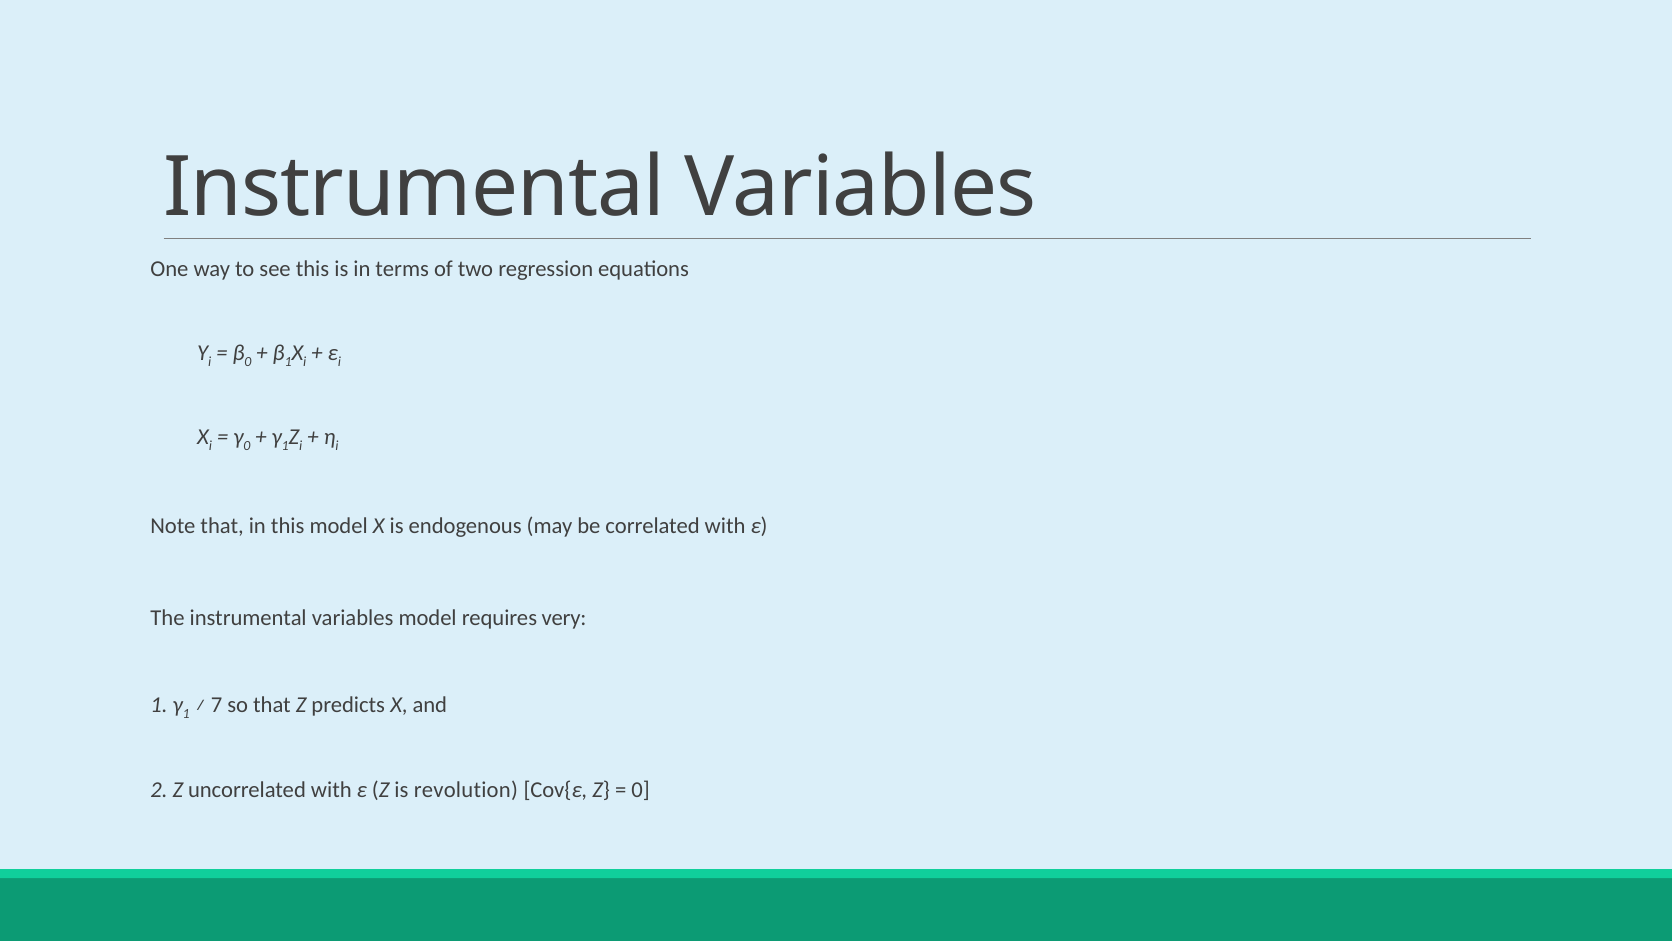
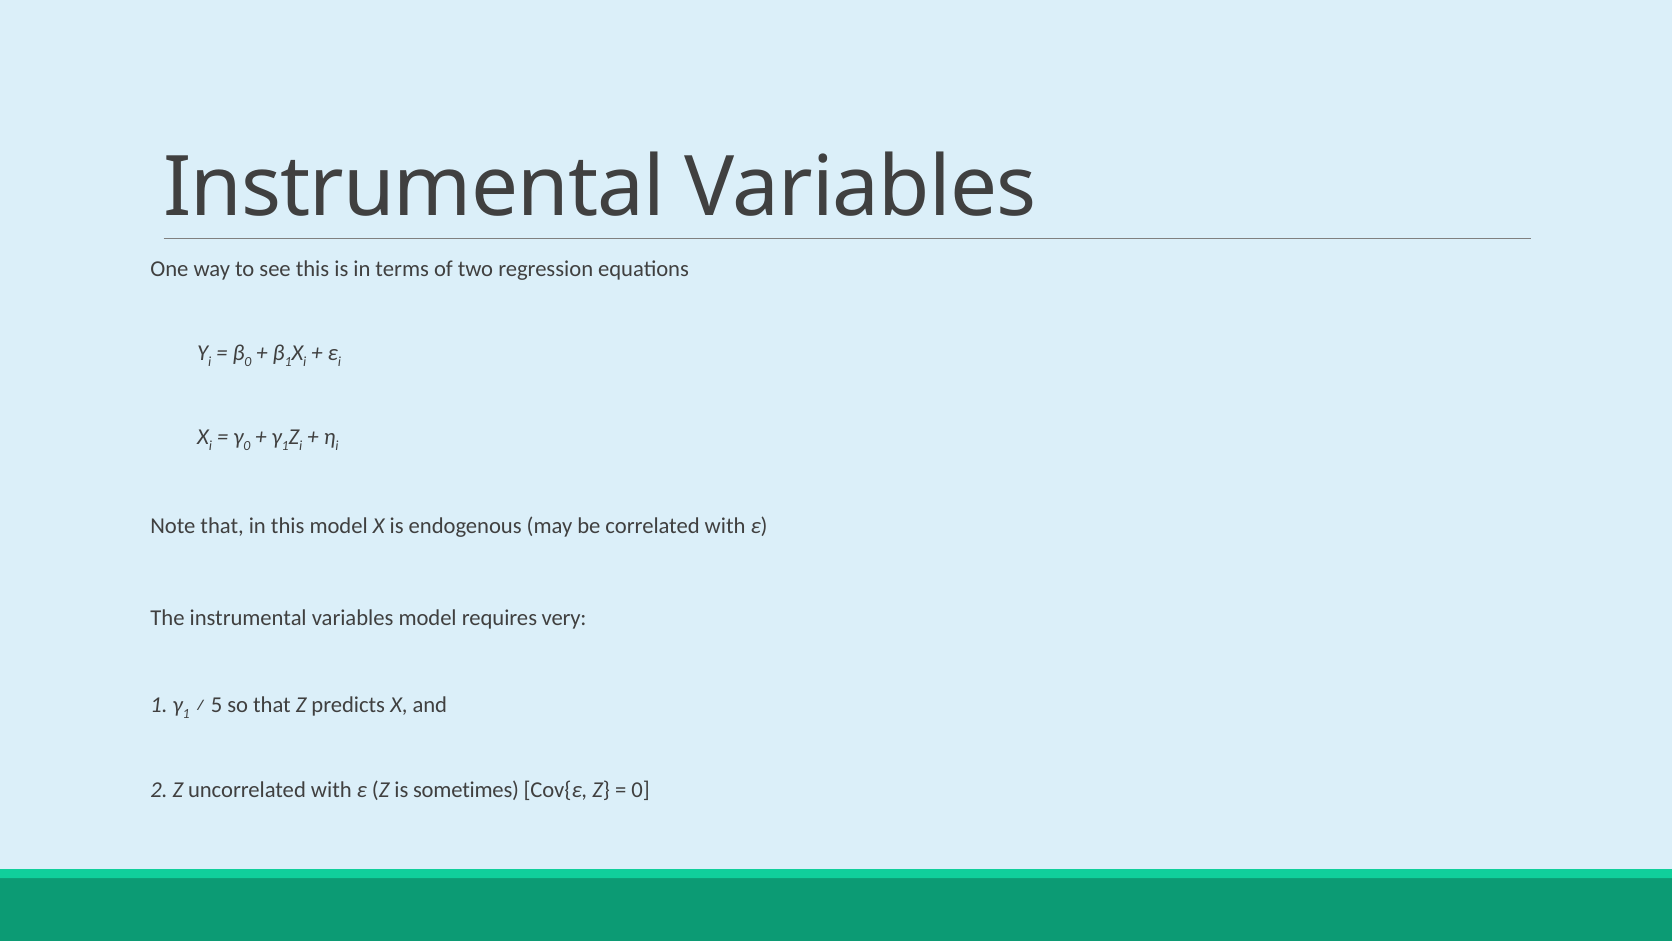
7: 7 -> 5
revolution: revolution -> sometimes
